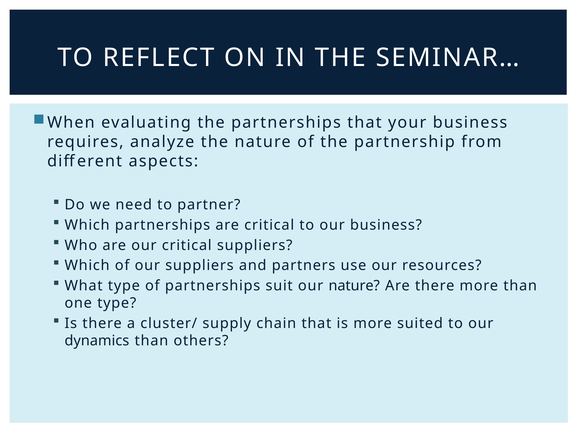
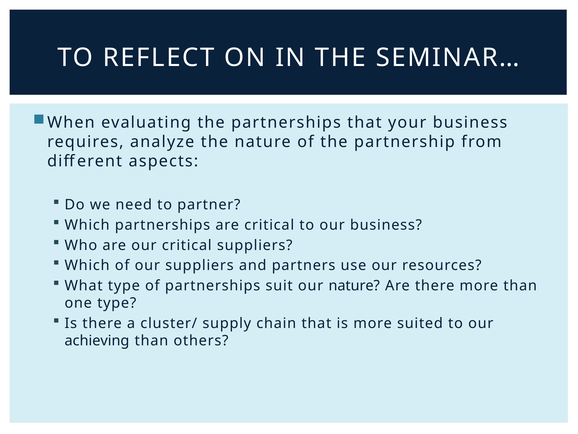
dynamics: dynamics -> achieving
